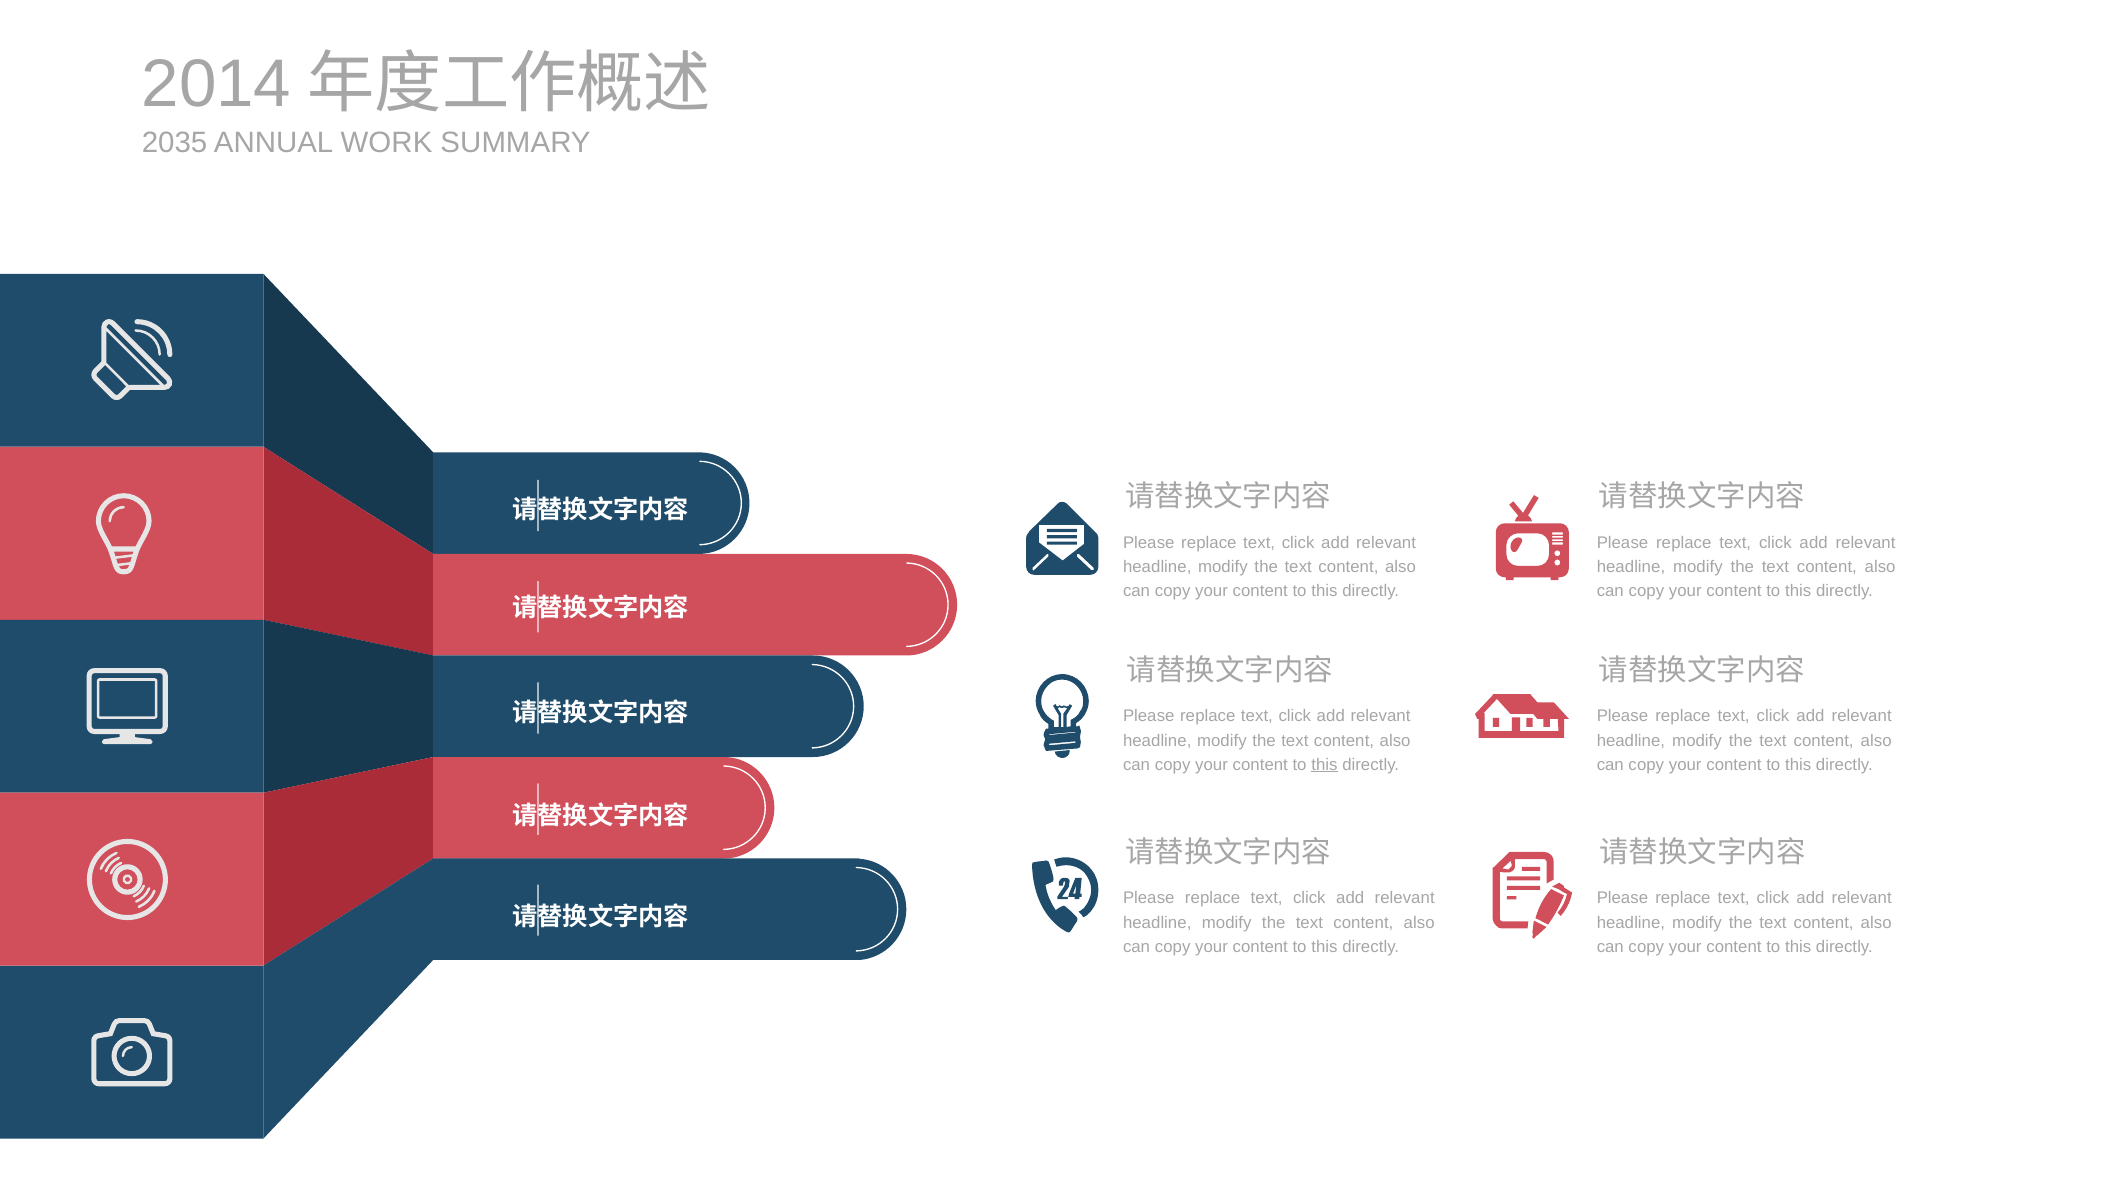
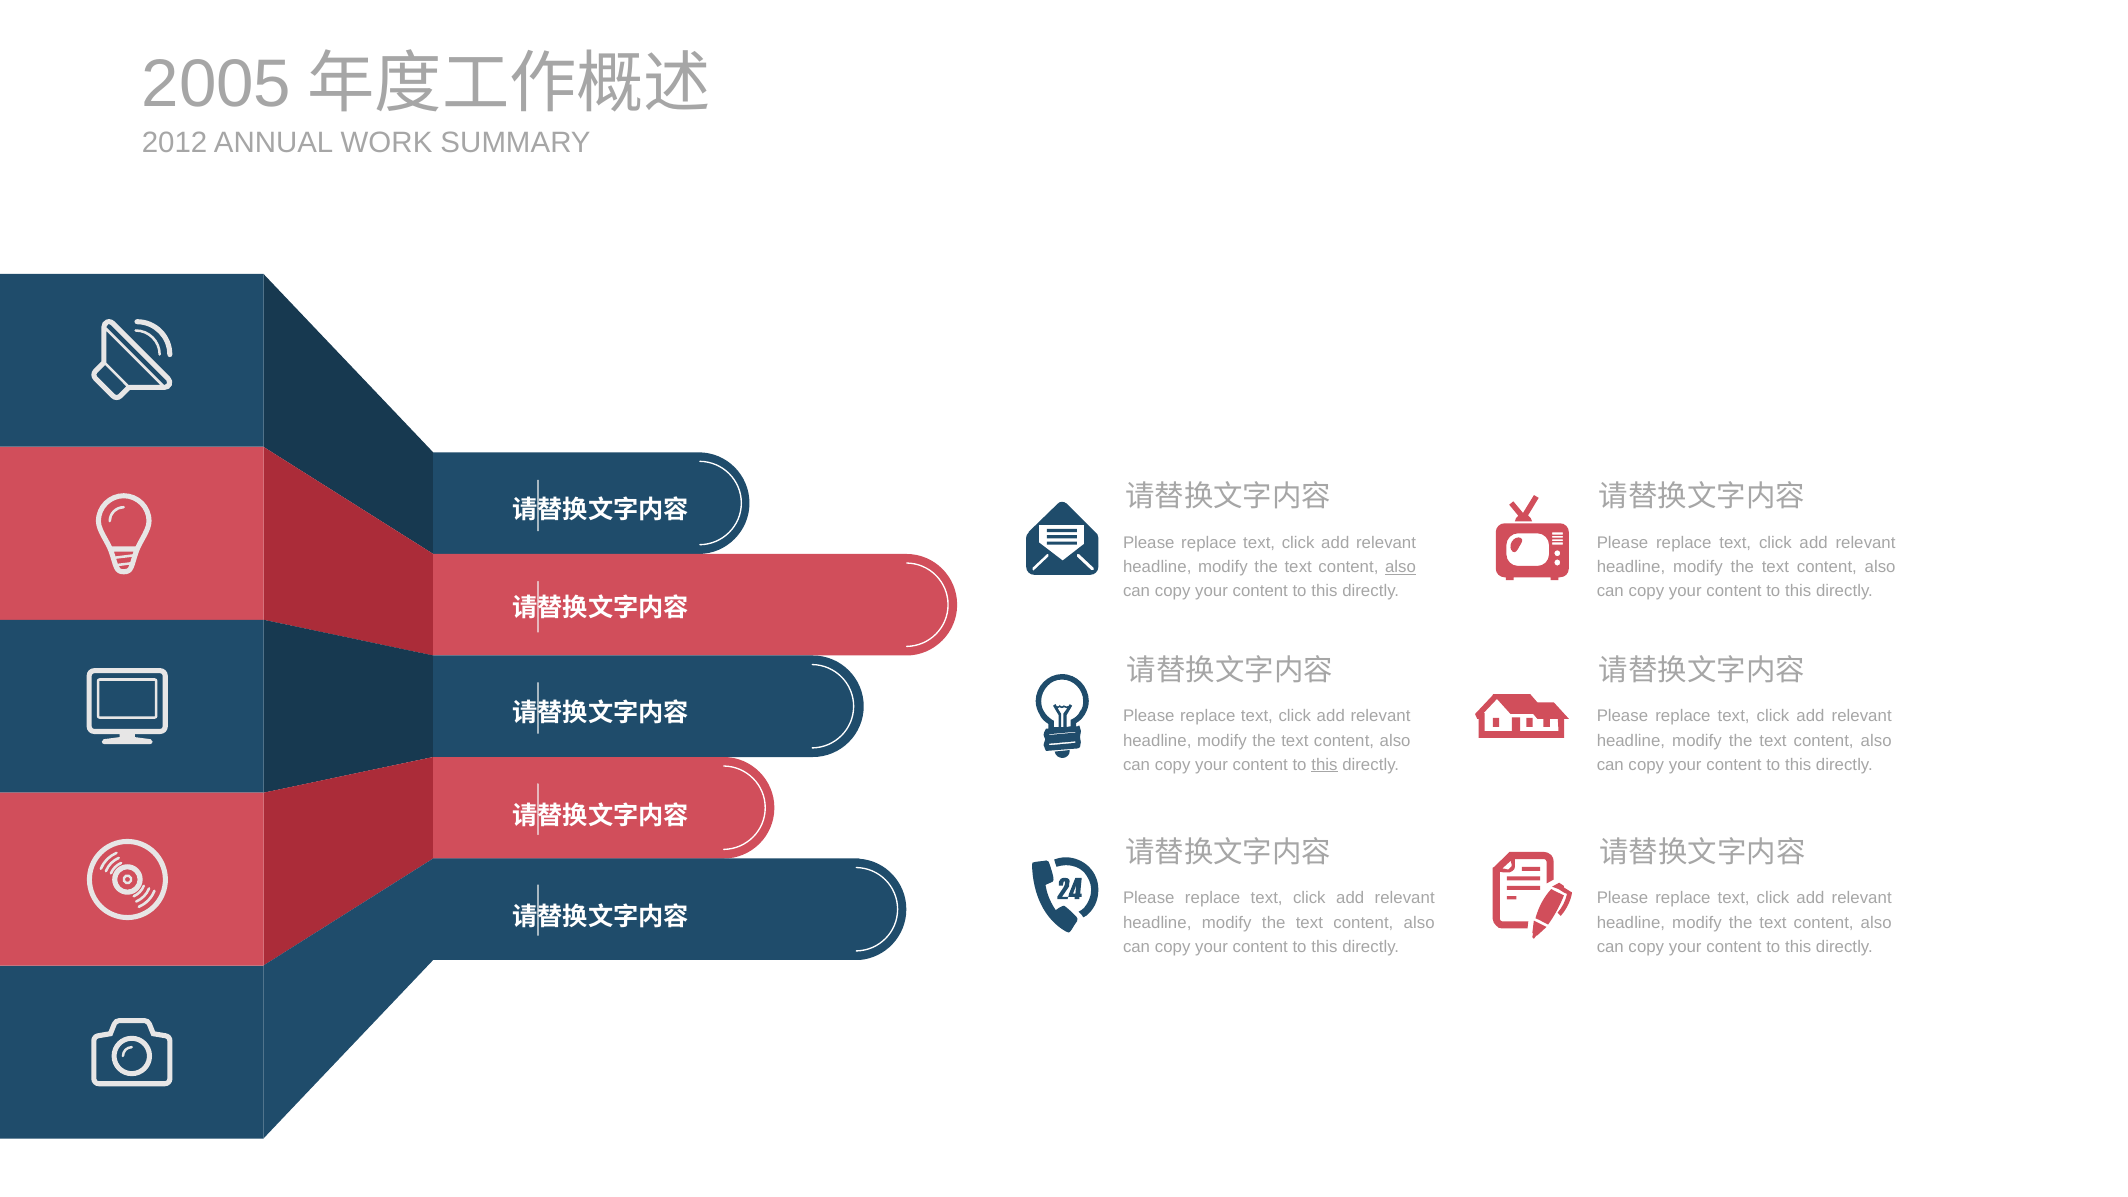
2014: 2014 -> 2005
2035: 2035 -> 2012
also at (1401, 567) underline: none -> present
